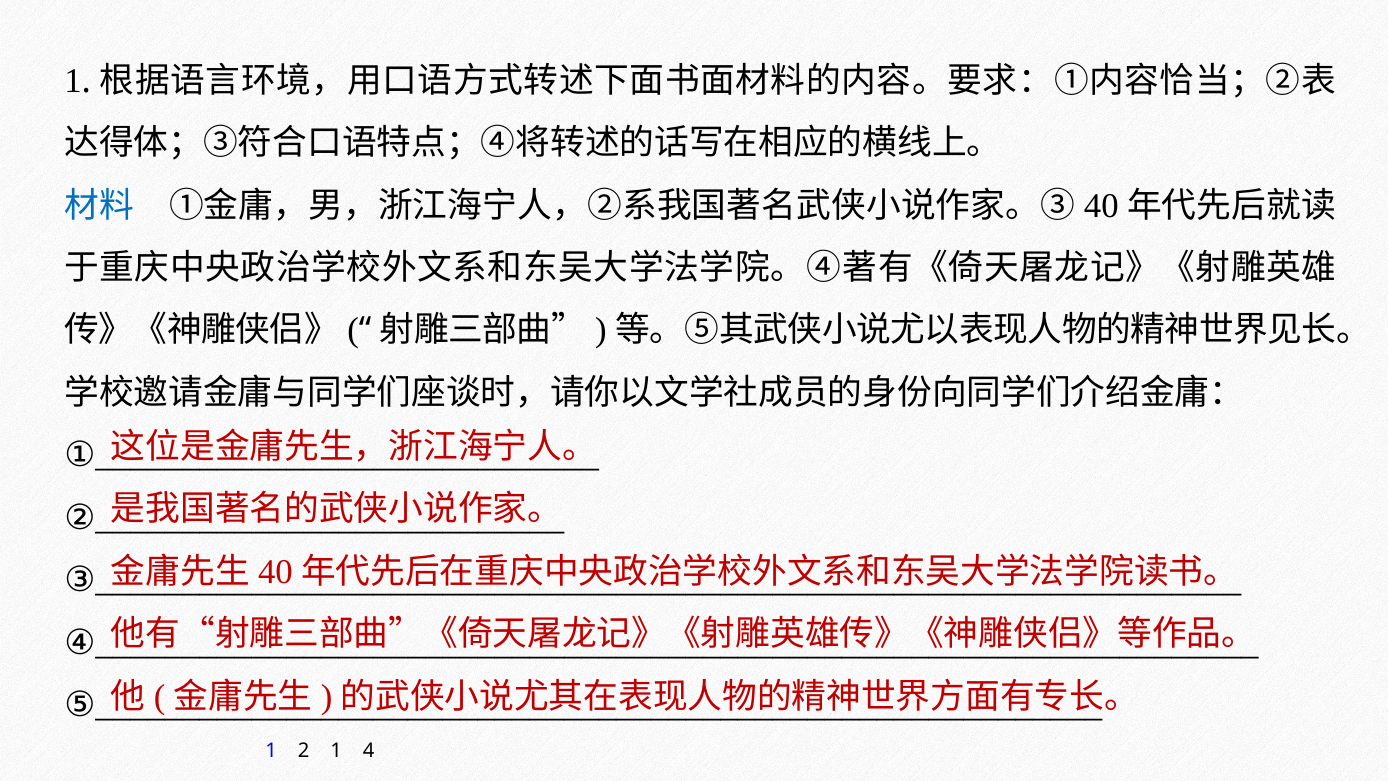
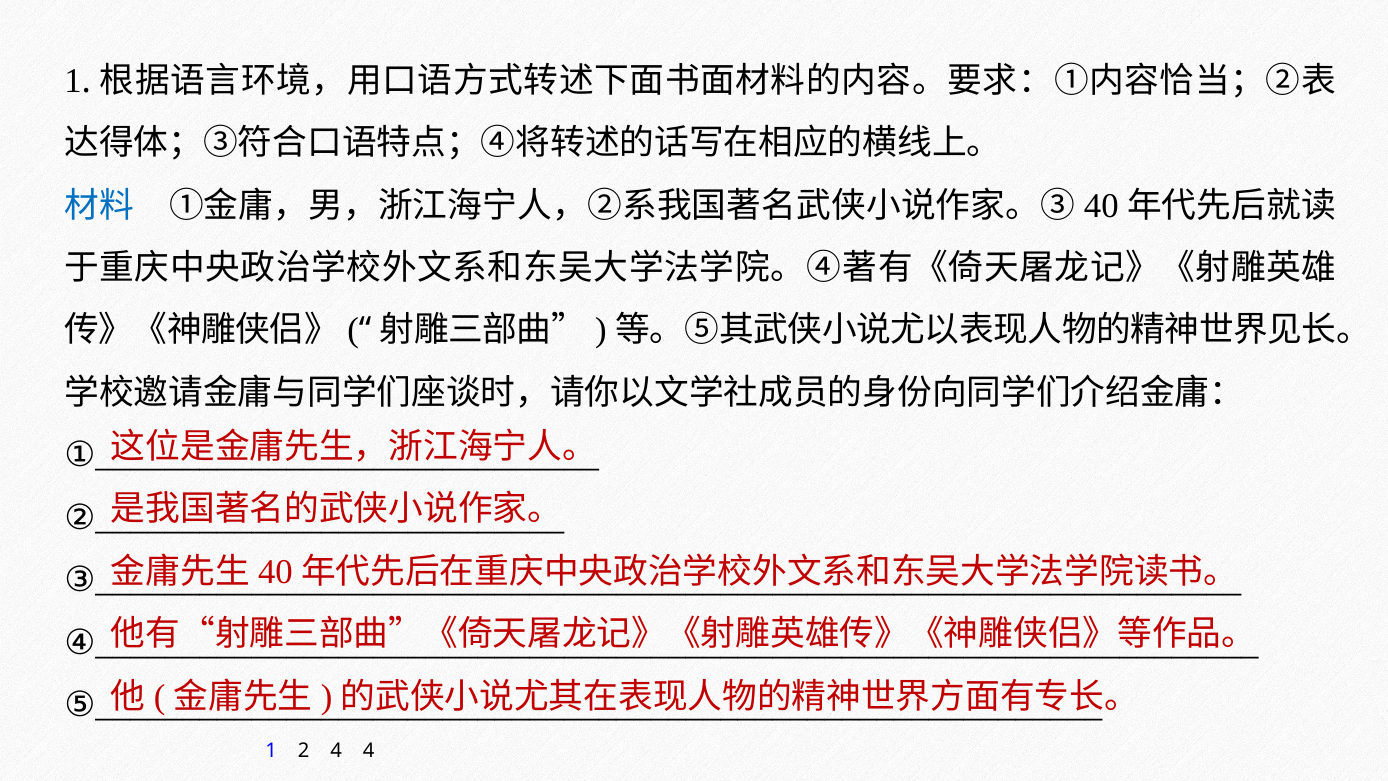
2 1: 1 -> 4
